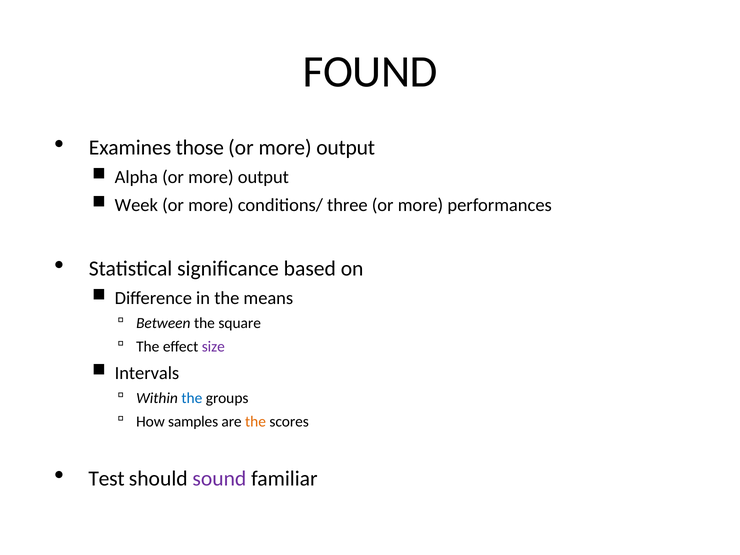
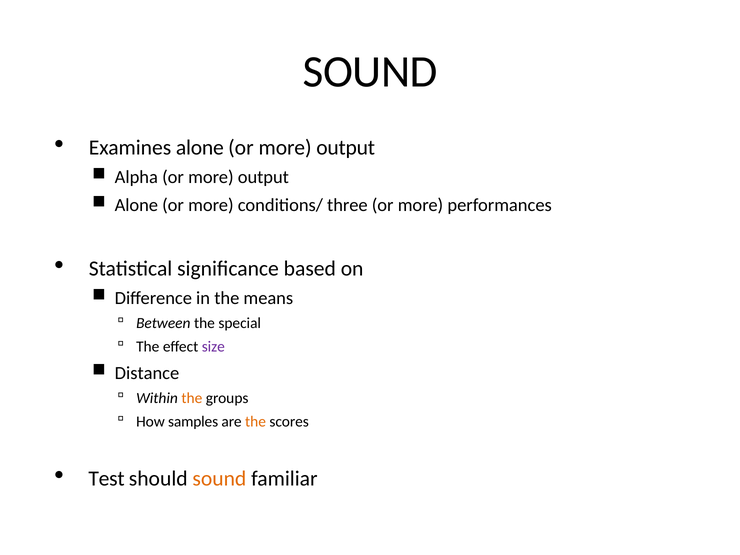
FOUND at (370, 72): FOUND -> SOUND
Examines those: those -> alone
Week at (136, 205): Week -> Alone
square: square -> special
Intervals: Intervals -> Distance
the at (192, 398) colour: blue -> orange
sound at (219, 479) colour: purple -> orange
